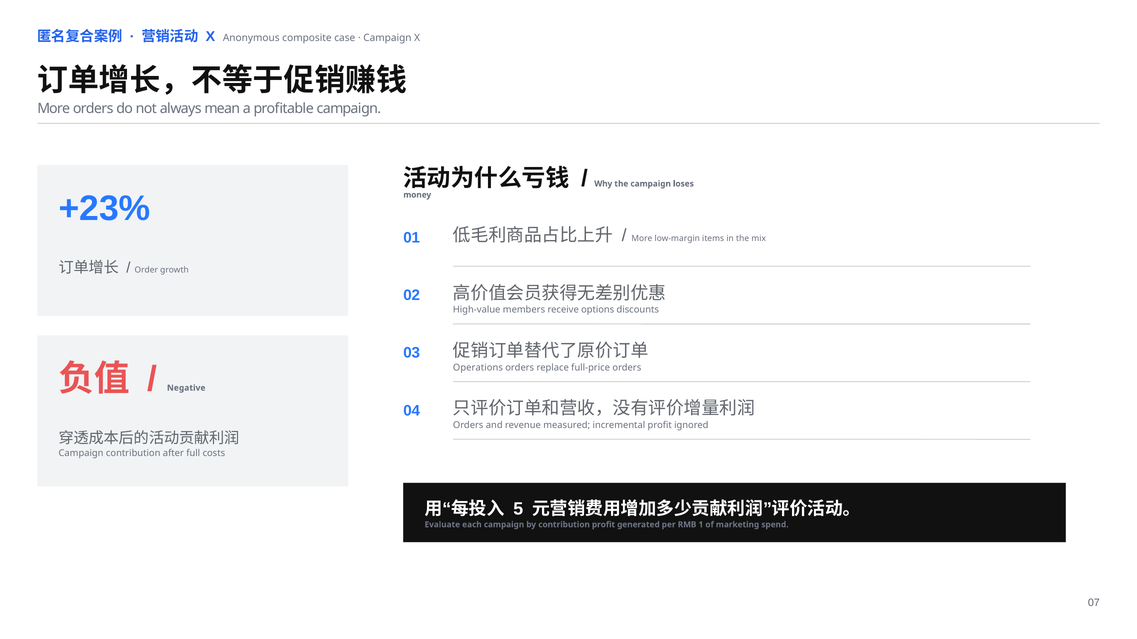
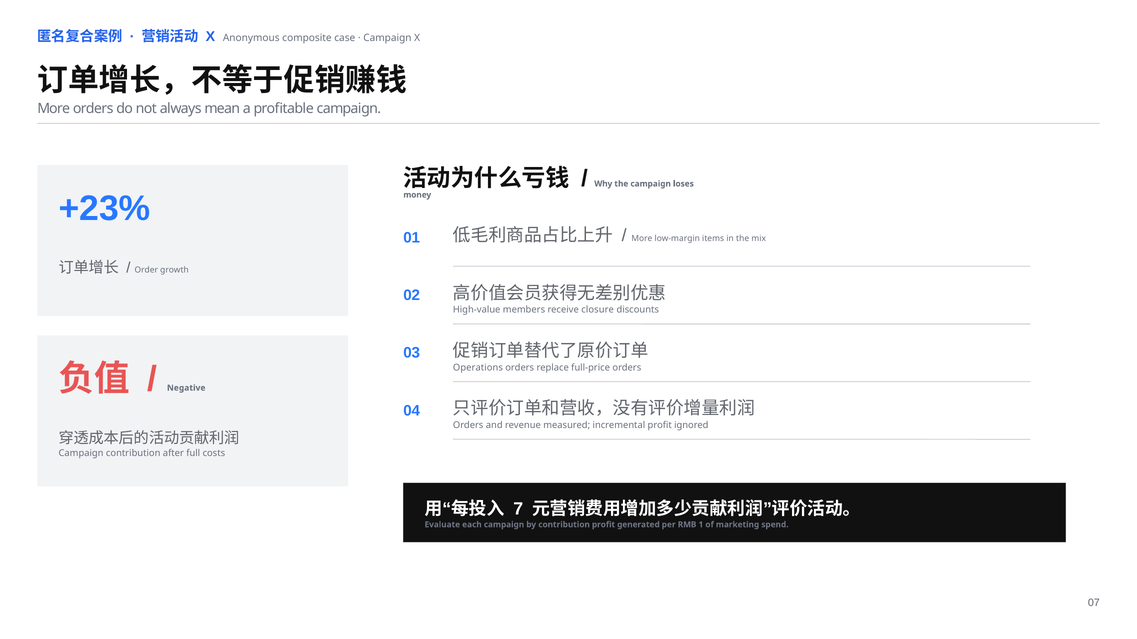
options: options -> closure
5: 5 -> 7
